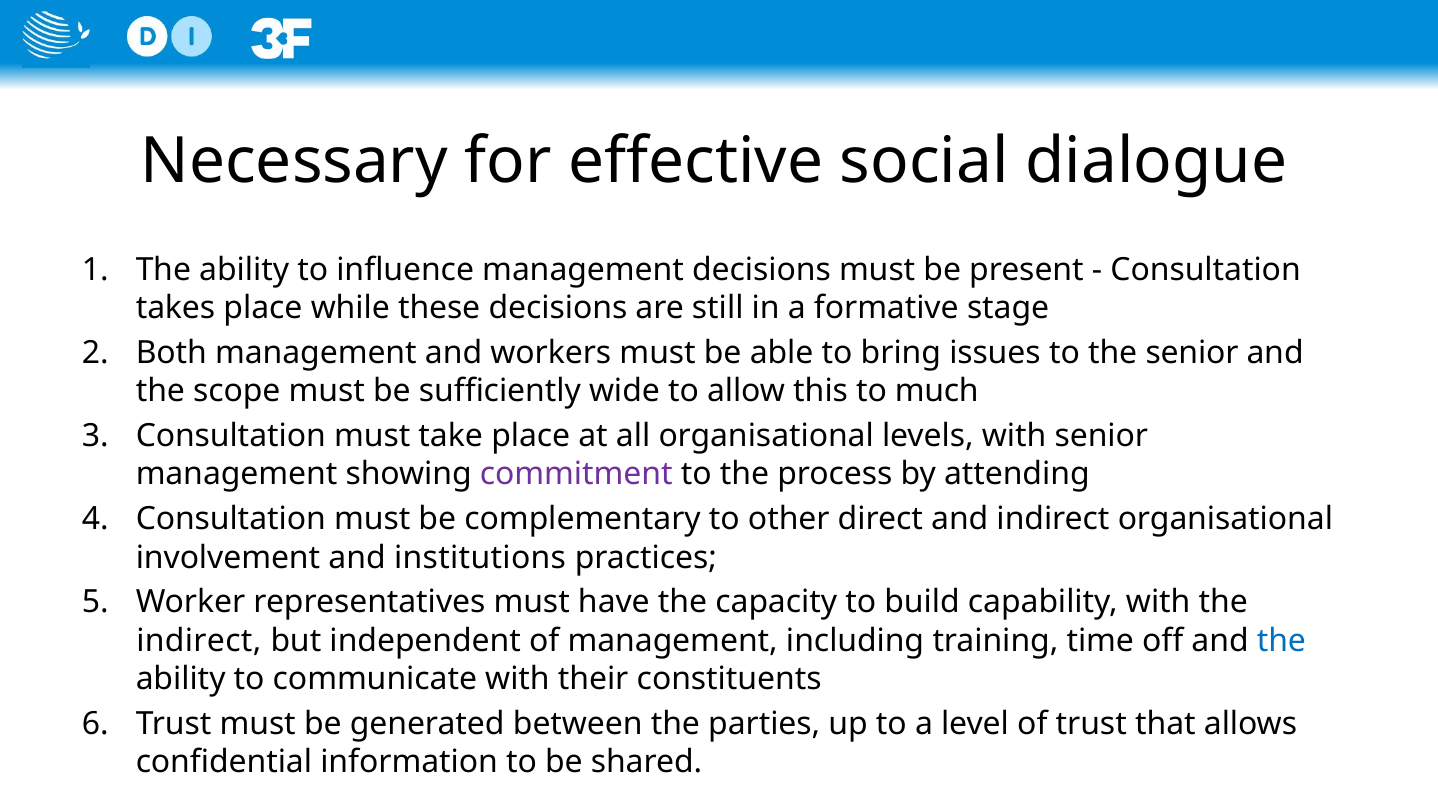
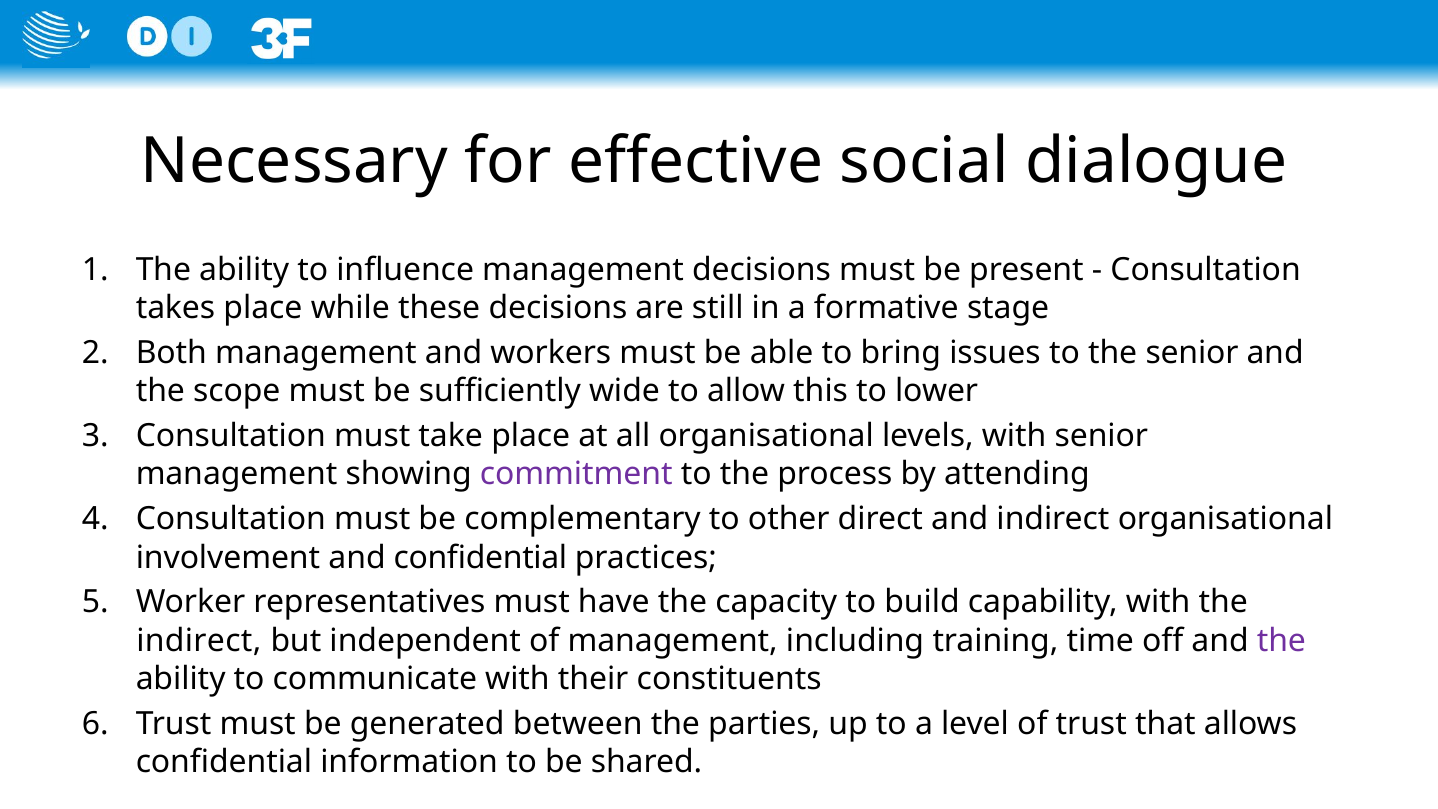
much: much -> lower
and institutions: institutions -> conﬁdential
the at (1281, 640) colour: blue -> purple
